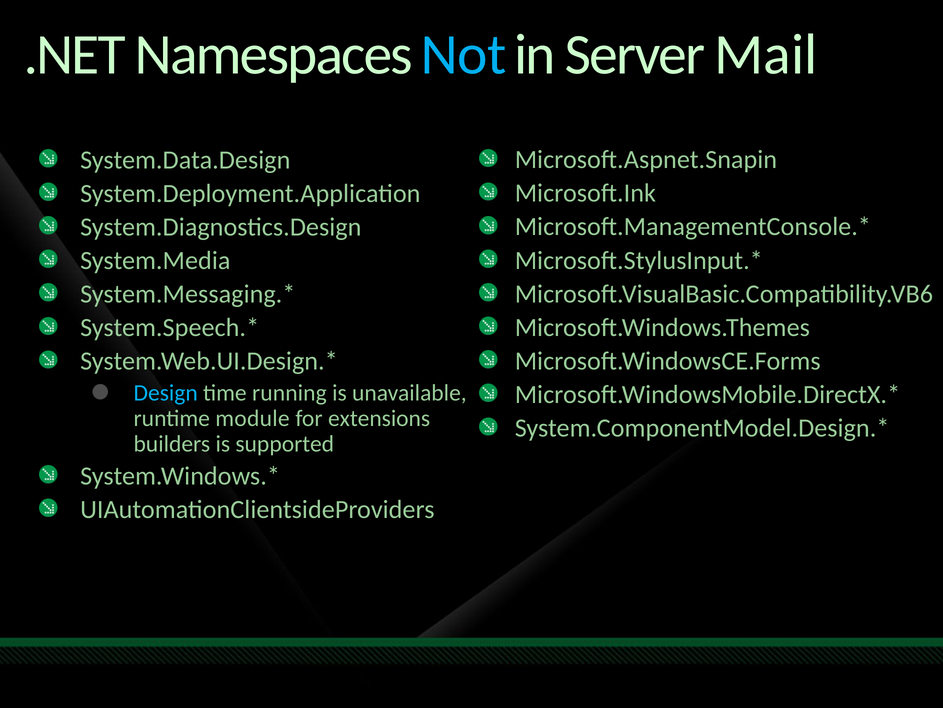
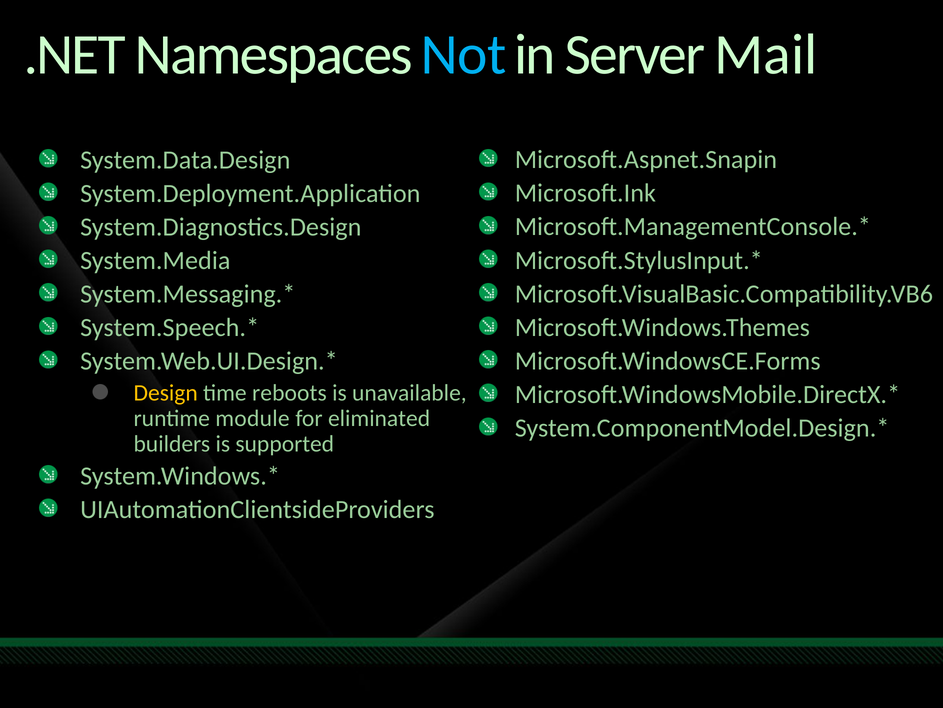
Design colour: light blue -> yellow
running: running -> reboots
extensions: extensions -> eliminated
